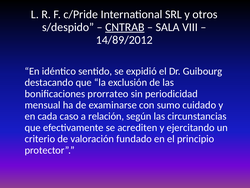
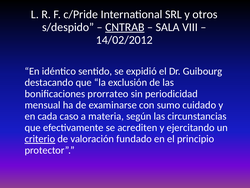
14/89/2012: 14/89/2012 -> 14/02/2012
relación: relación -> materia
criterio underline: none -> present
